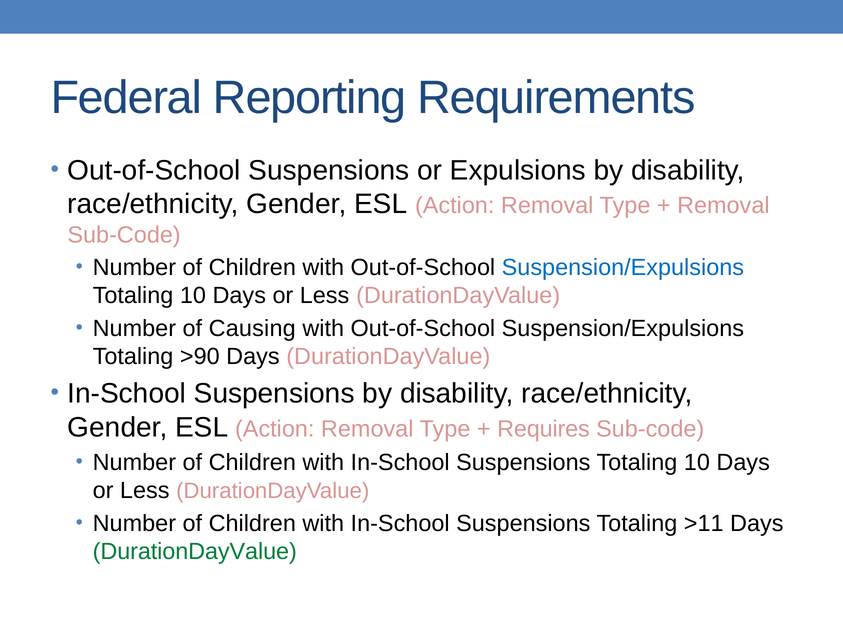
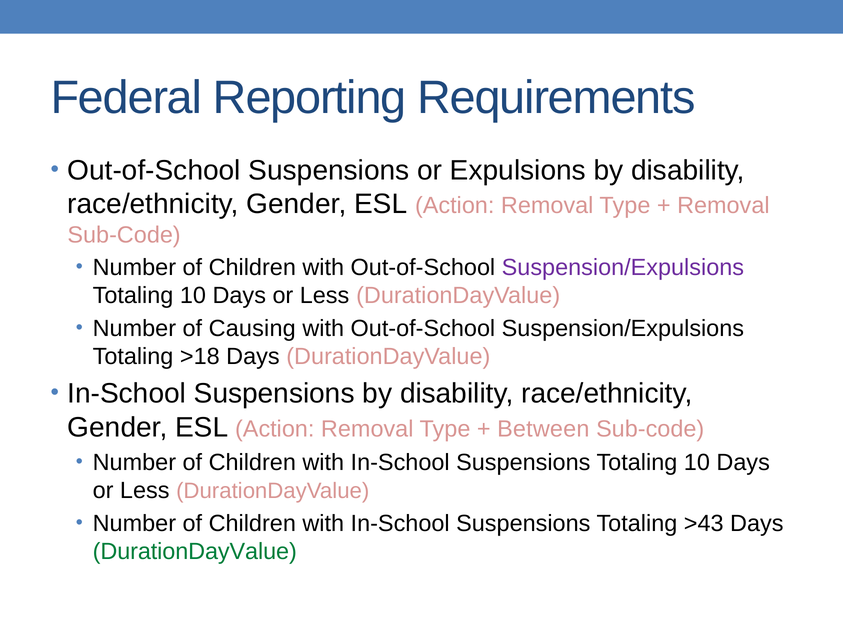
Suspension/Expulsions at (623, 268) colour: blue -> purple
>90: >90 -> >18
Requires: Requires -> Between
>11: >11 -> >43
